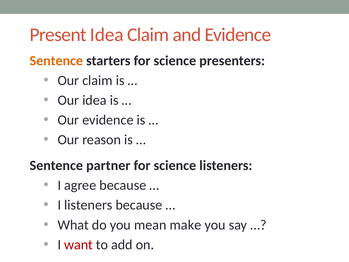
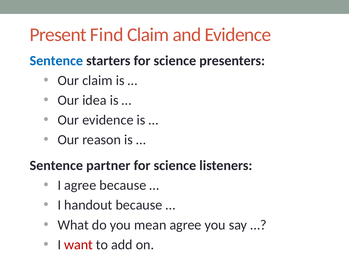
Present Idea: Idea -> Find
Sentence at (56, 61) colour: orange -> blue
I listeners: listeners -> handout
mean make: make -> agree
